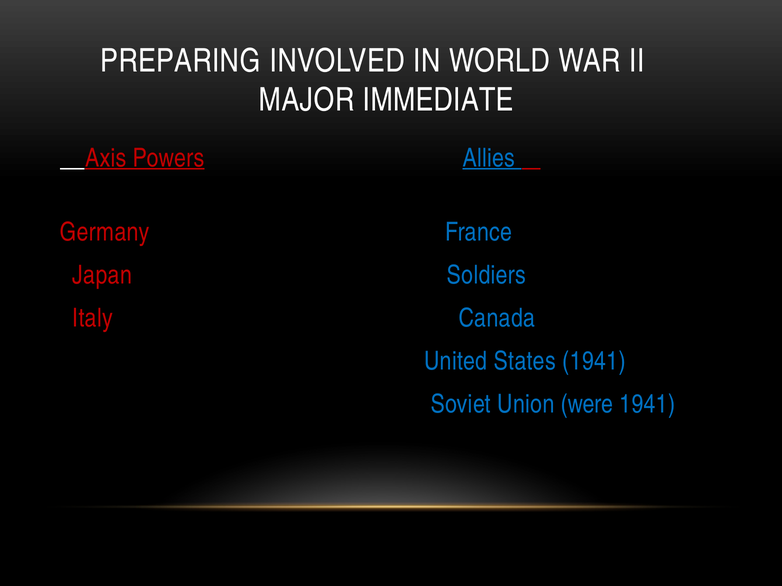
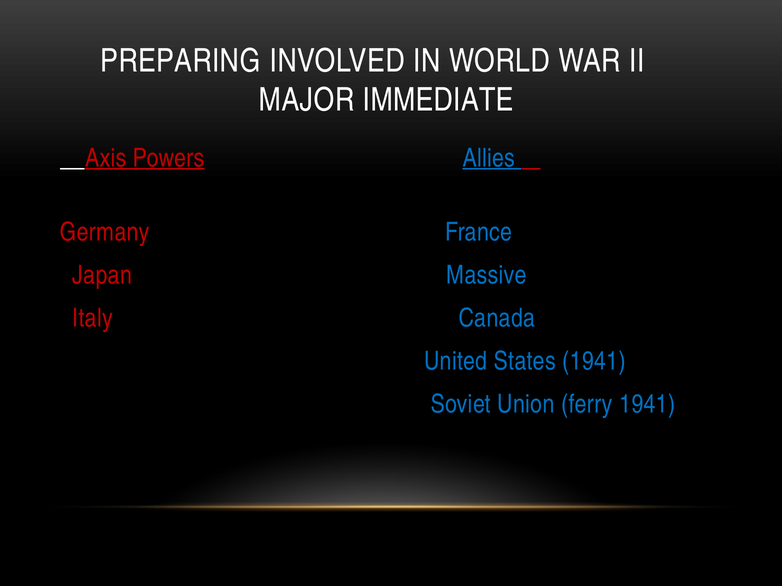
Soldiers: Soldiers -> Massive
were: were -> ferry
